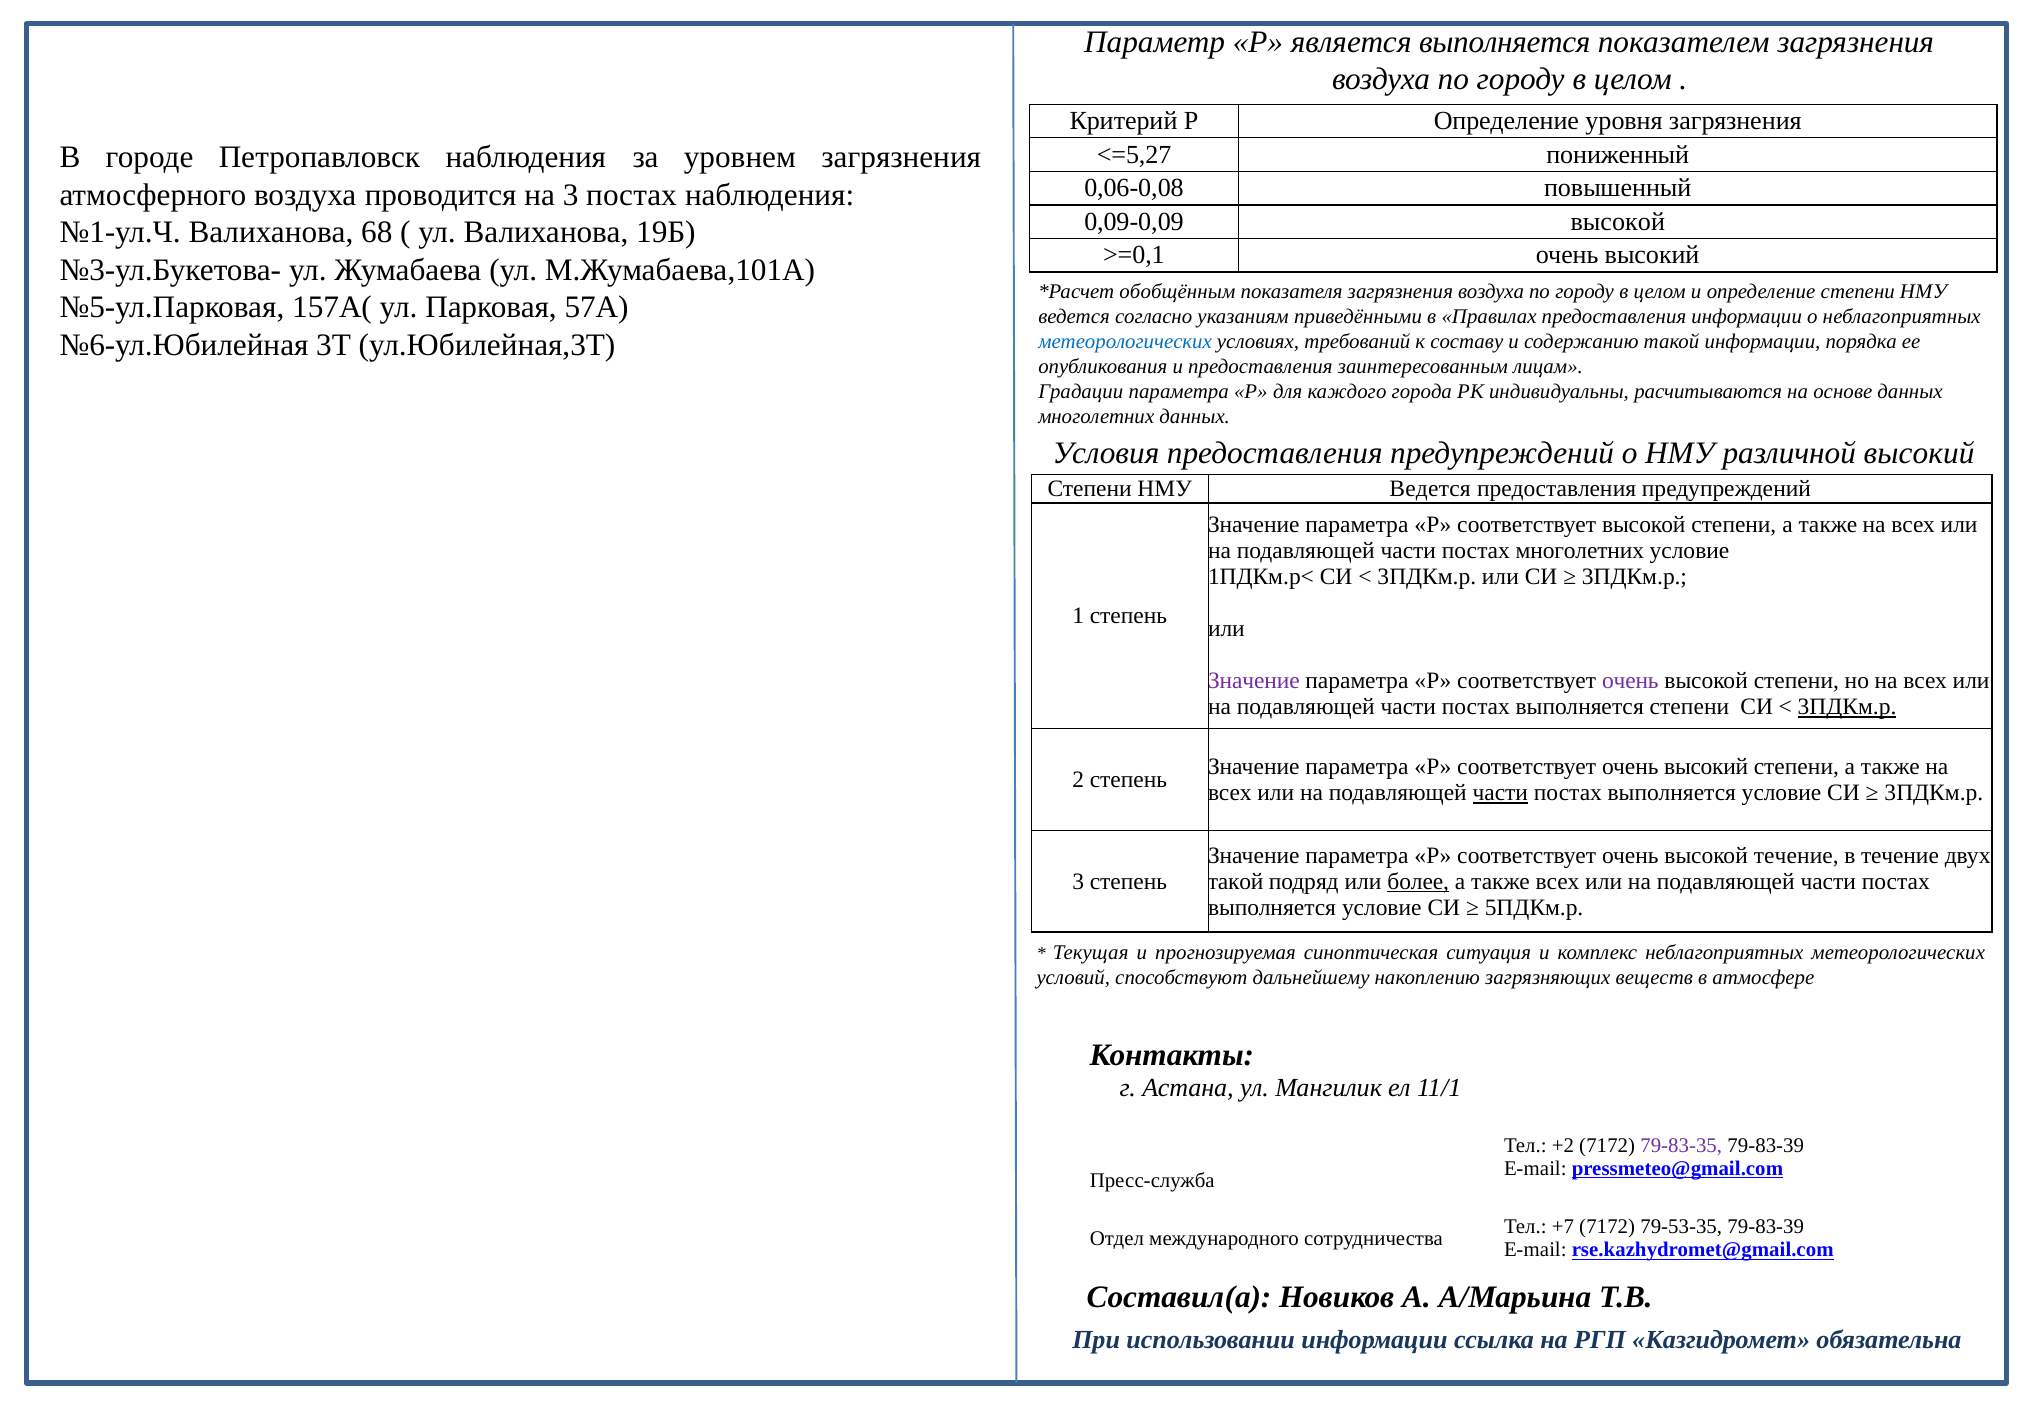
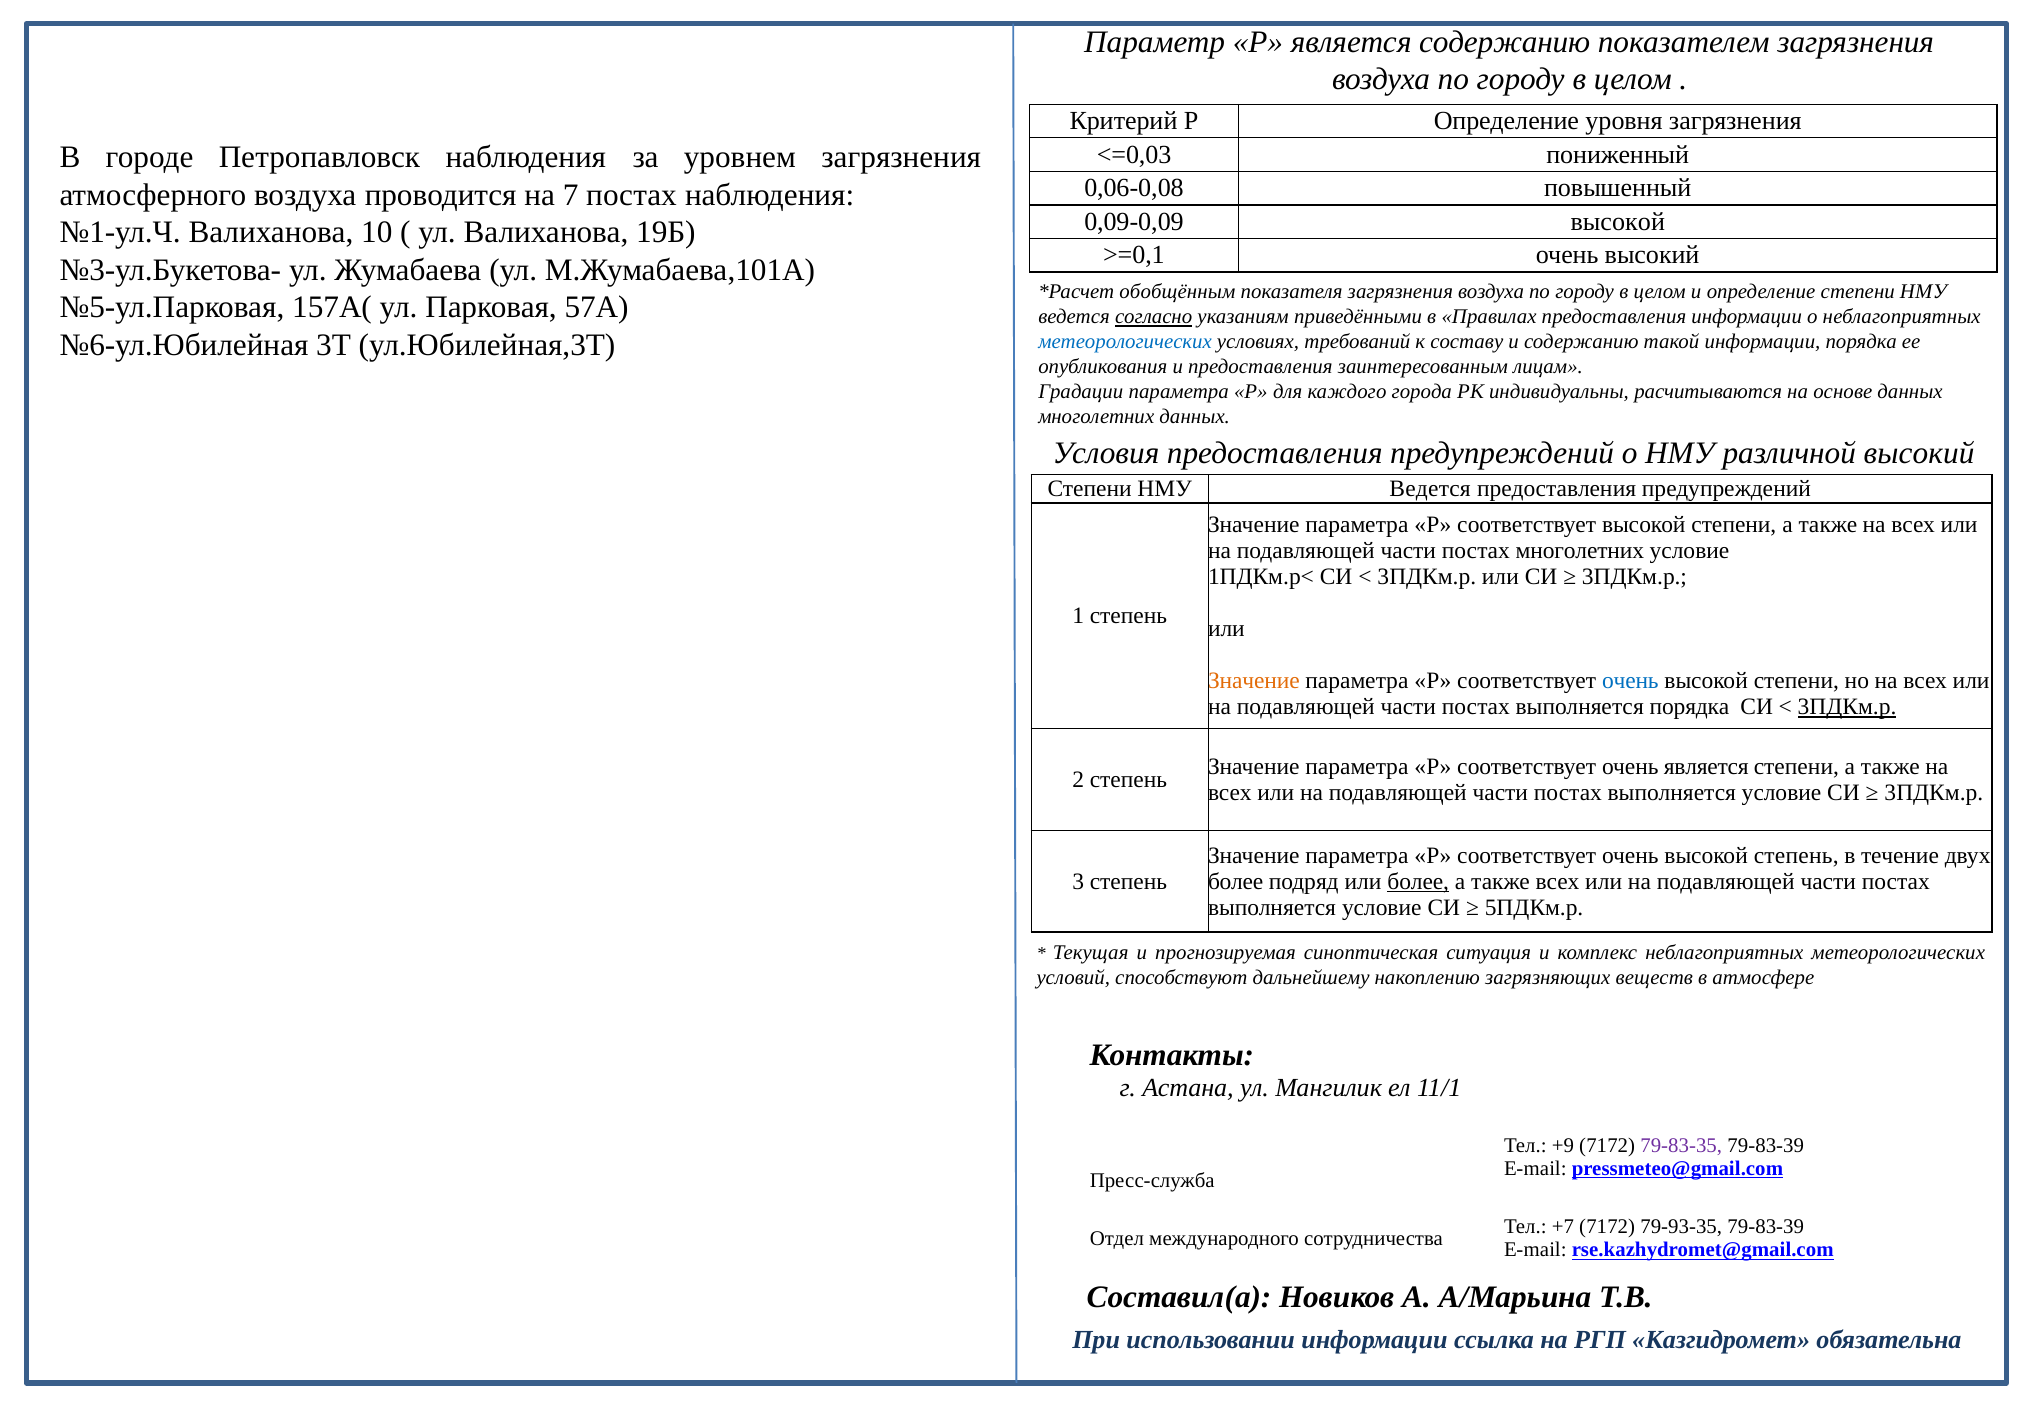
является выполняется: выполняется -> содержанию
<=5,27: <=5,27 -> <=0,03
на 3: 3 -> 7
68: 68 -> 10
согласно underline: none -> present
Значение at (1254, 681) colour: purple -> orange
очень at (1630, 681) colour: purple -> blue
выполняется степени: степени -> порядка
соответствует очень высокий: высокий -> является
части at (1500, 793) underline: present -> none
высокой течение: течение -> степень
такой at (1236, 882): такой -> более
+2: +2 -> +9
79-53-35: 79-53-35 -> 79-93-35
